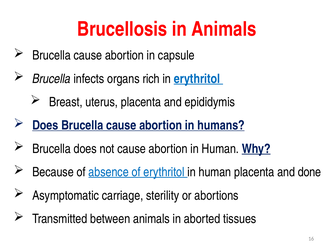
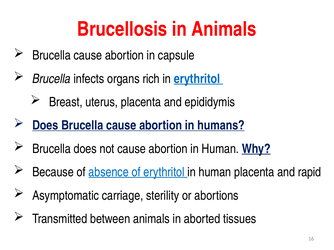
done: done -> rapid
